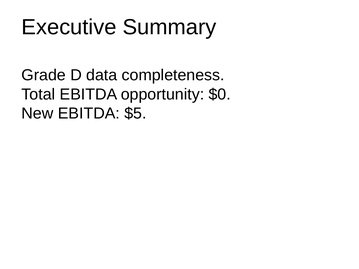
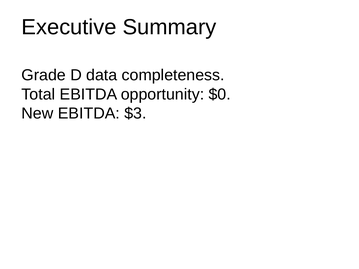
$5: $5 -> $3
